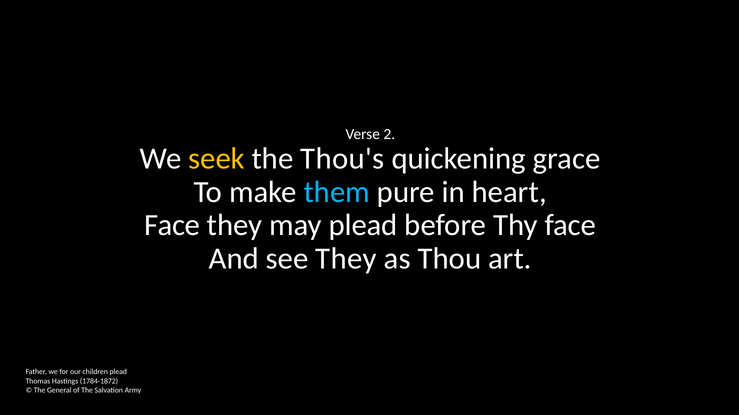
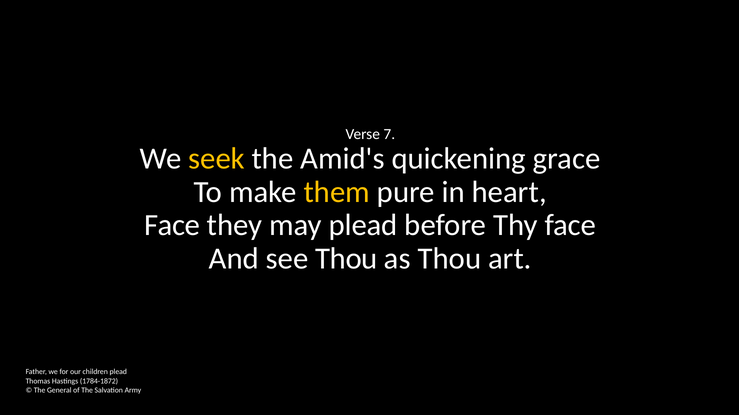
2: 2 -> 7
Thou's: Thou's -> Amid's
them colour: light blue -> yellow
see They: They -> Thou
